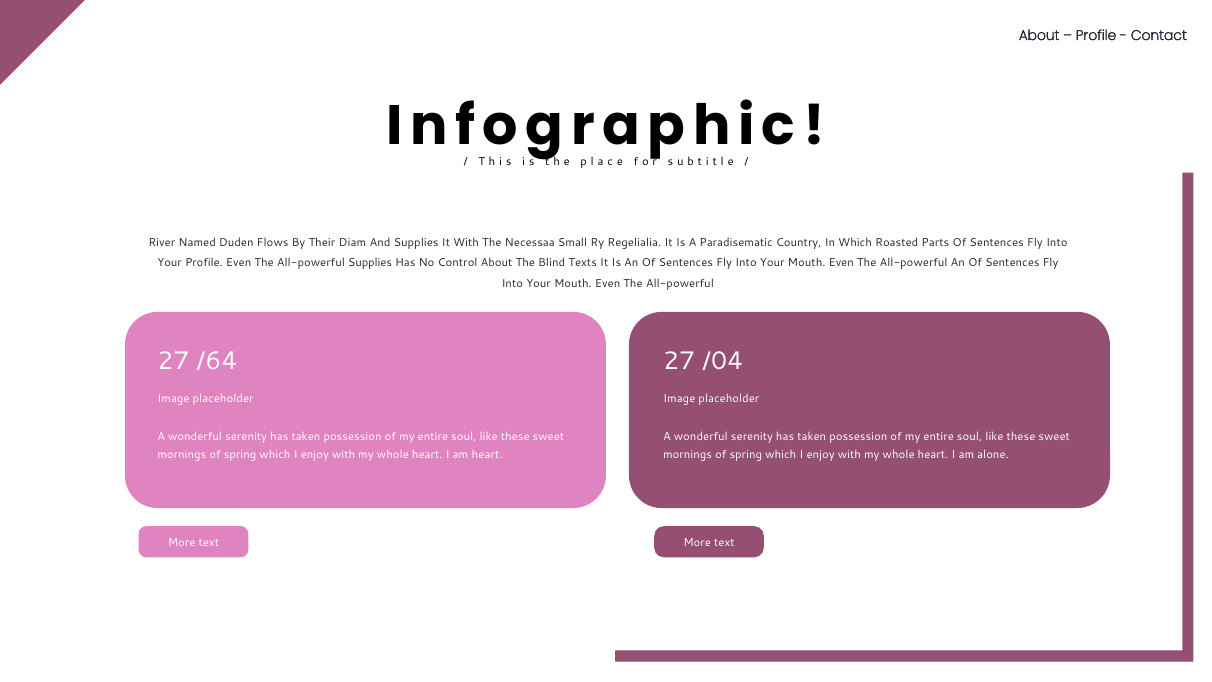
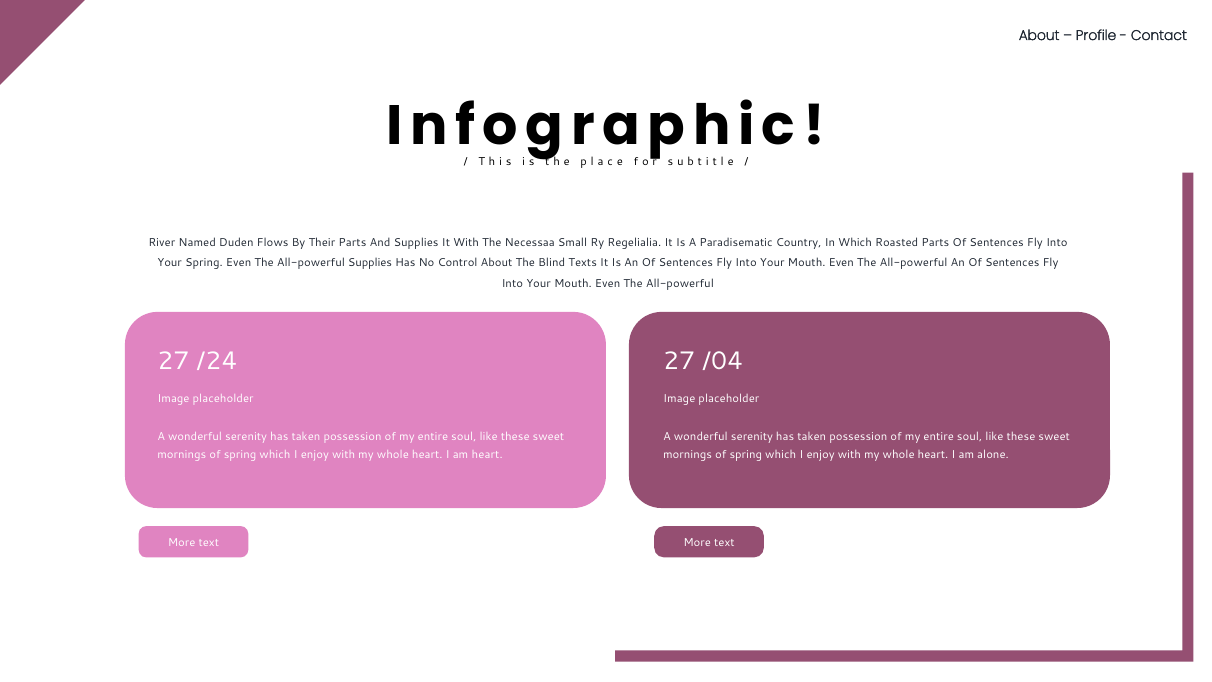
Their Diam: Diam -> Parts
Your Profile: Profile -> Spring
/64: /64 -> /24
